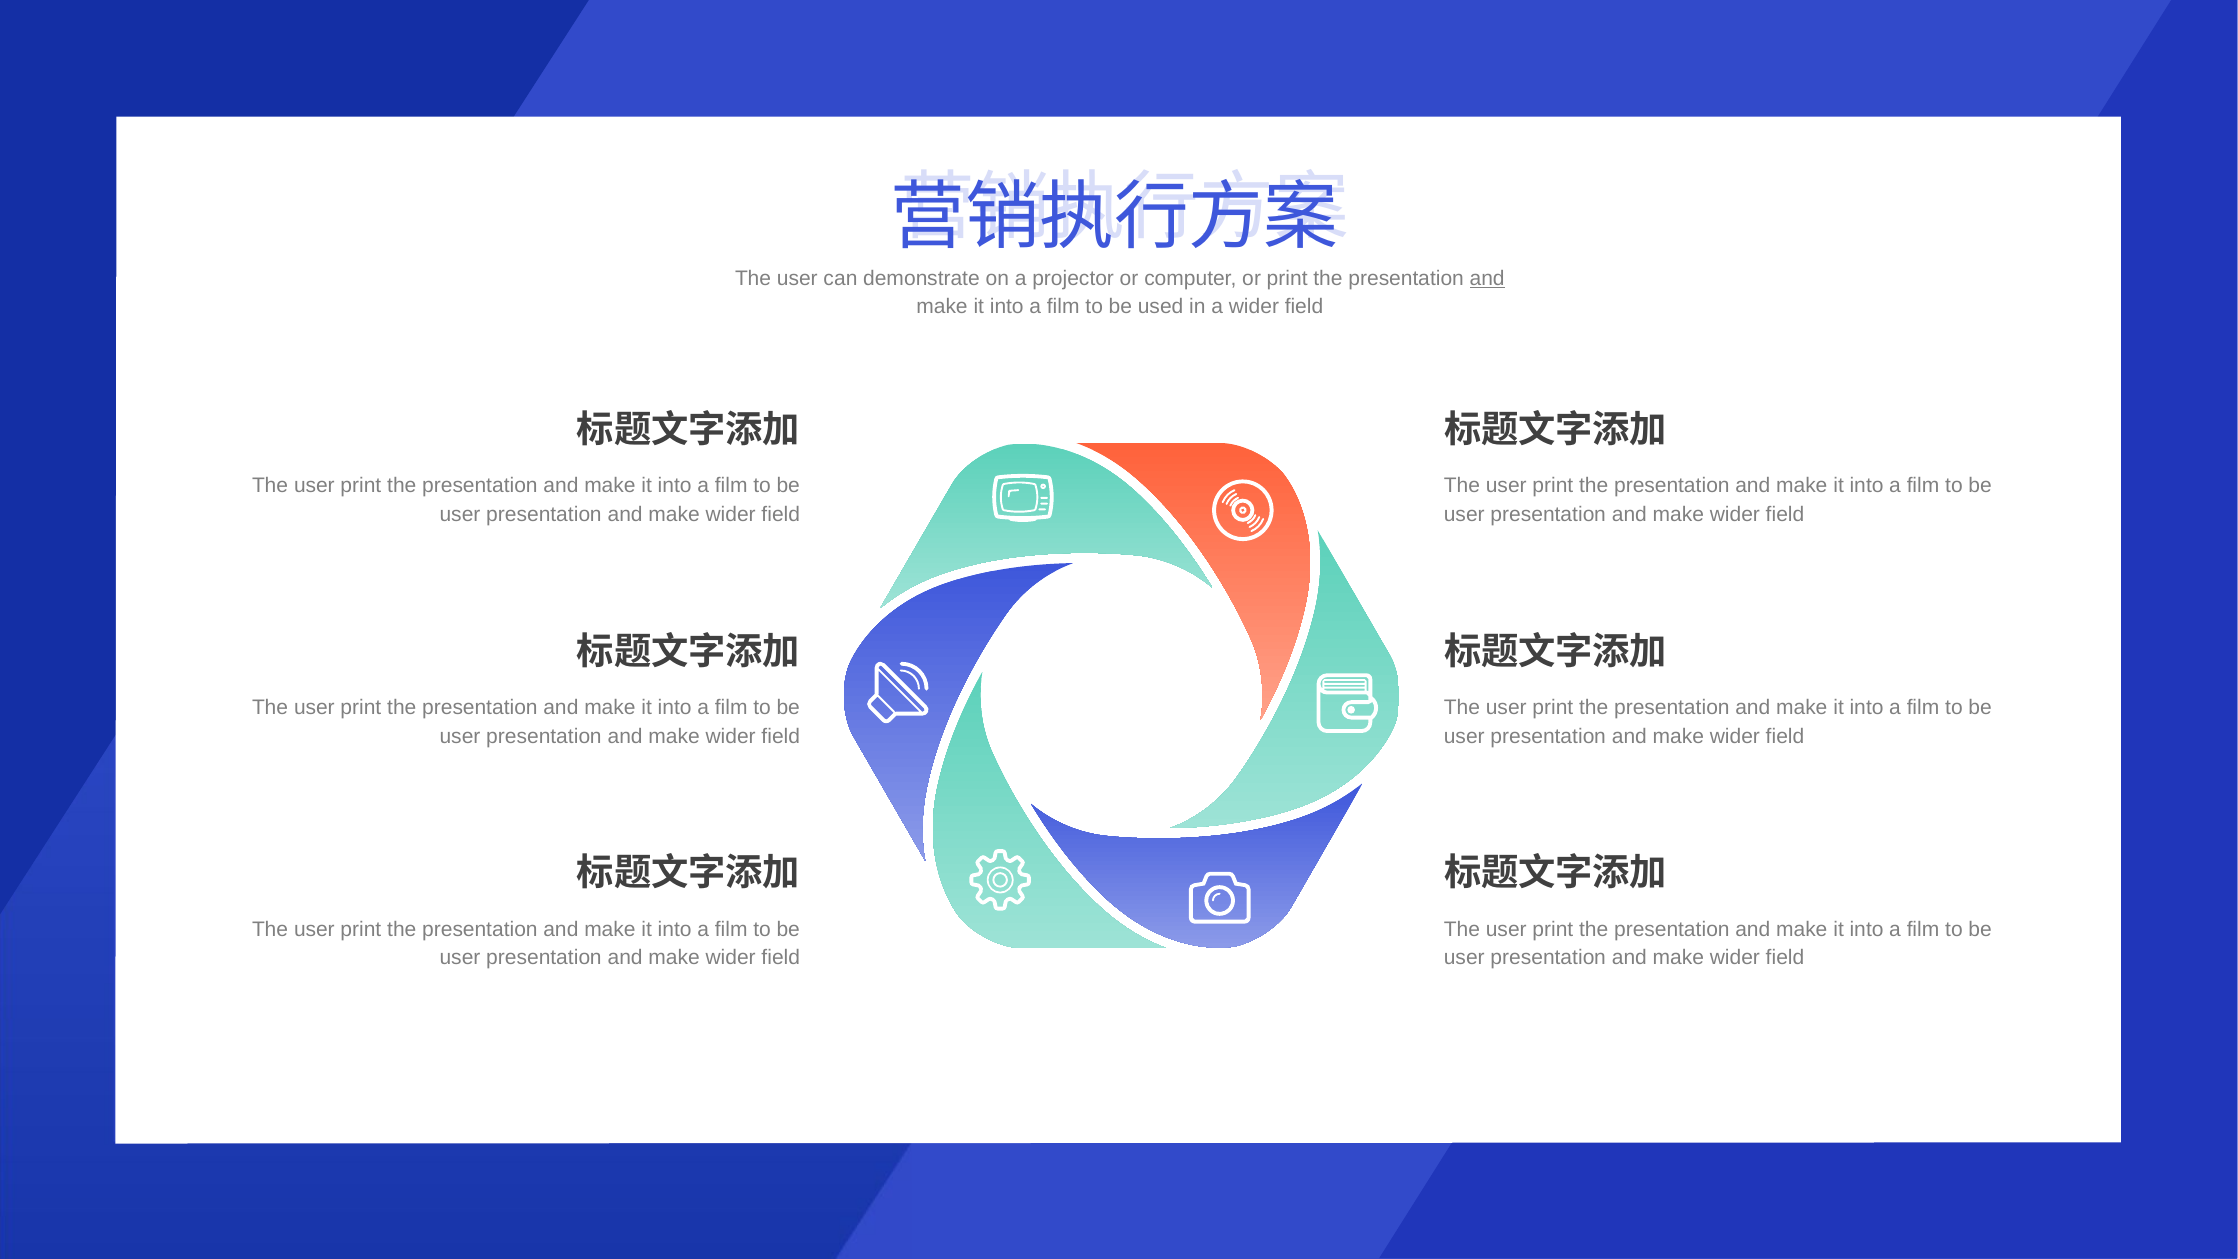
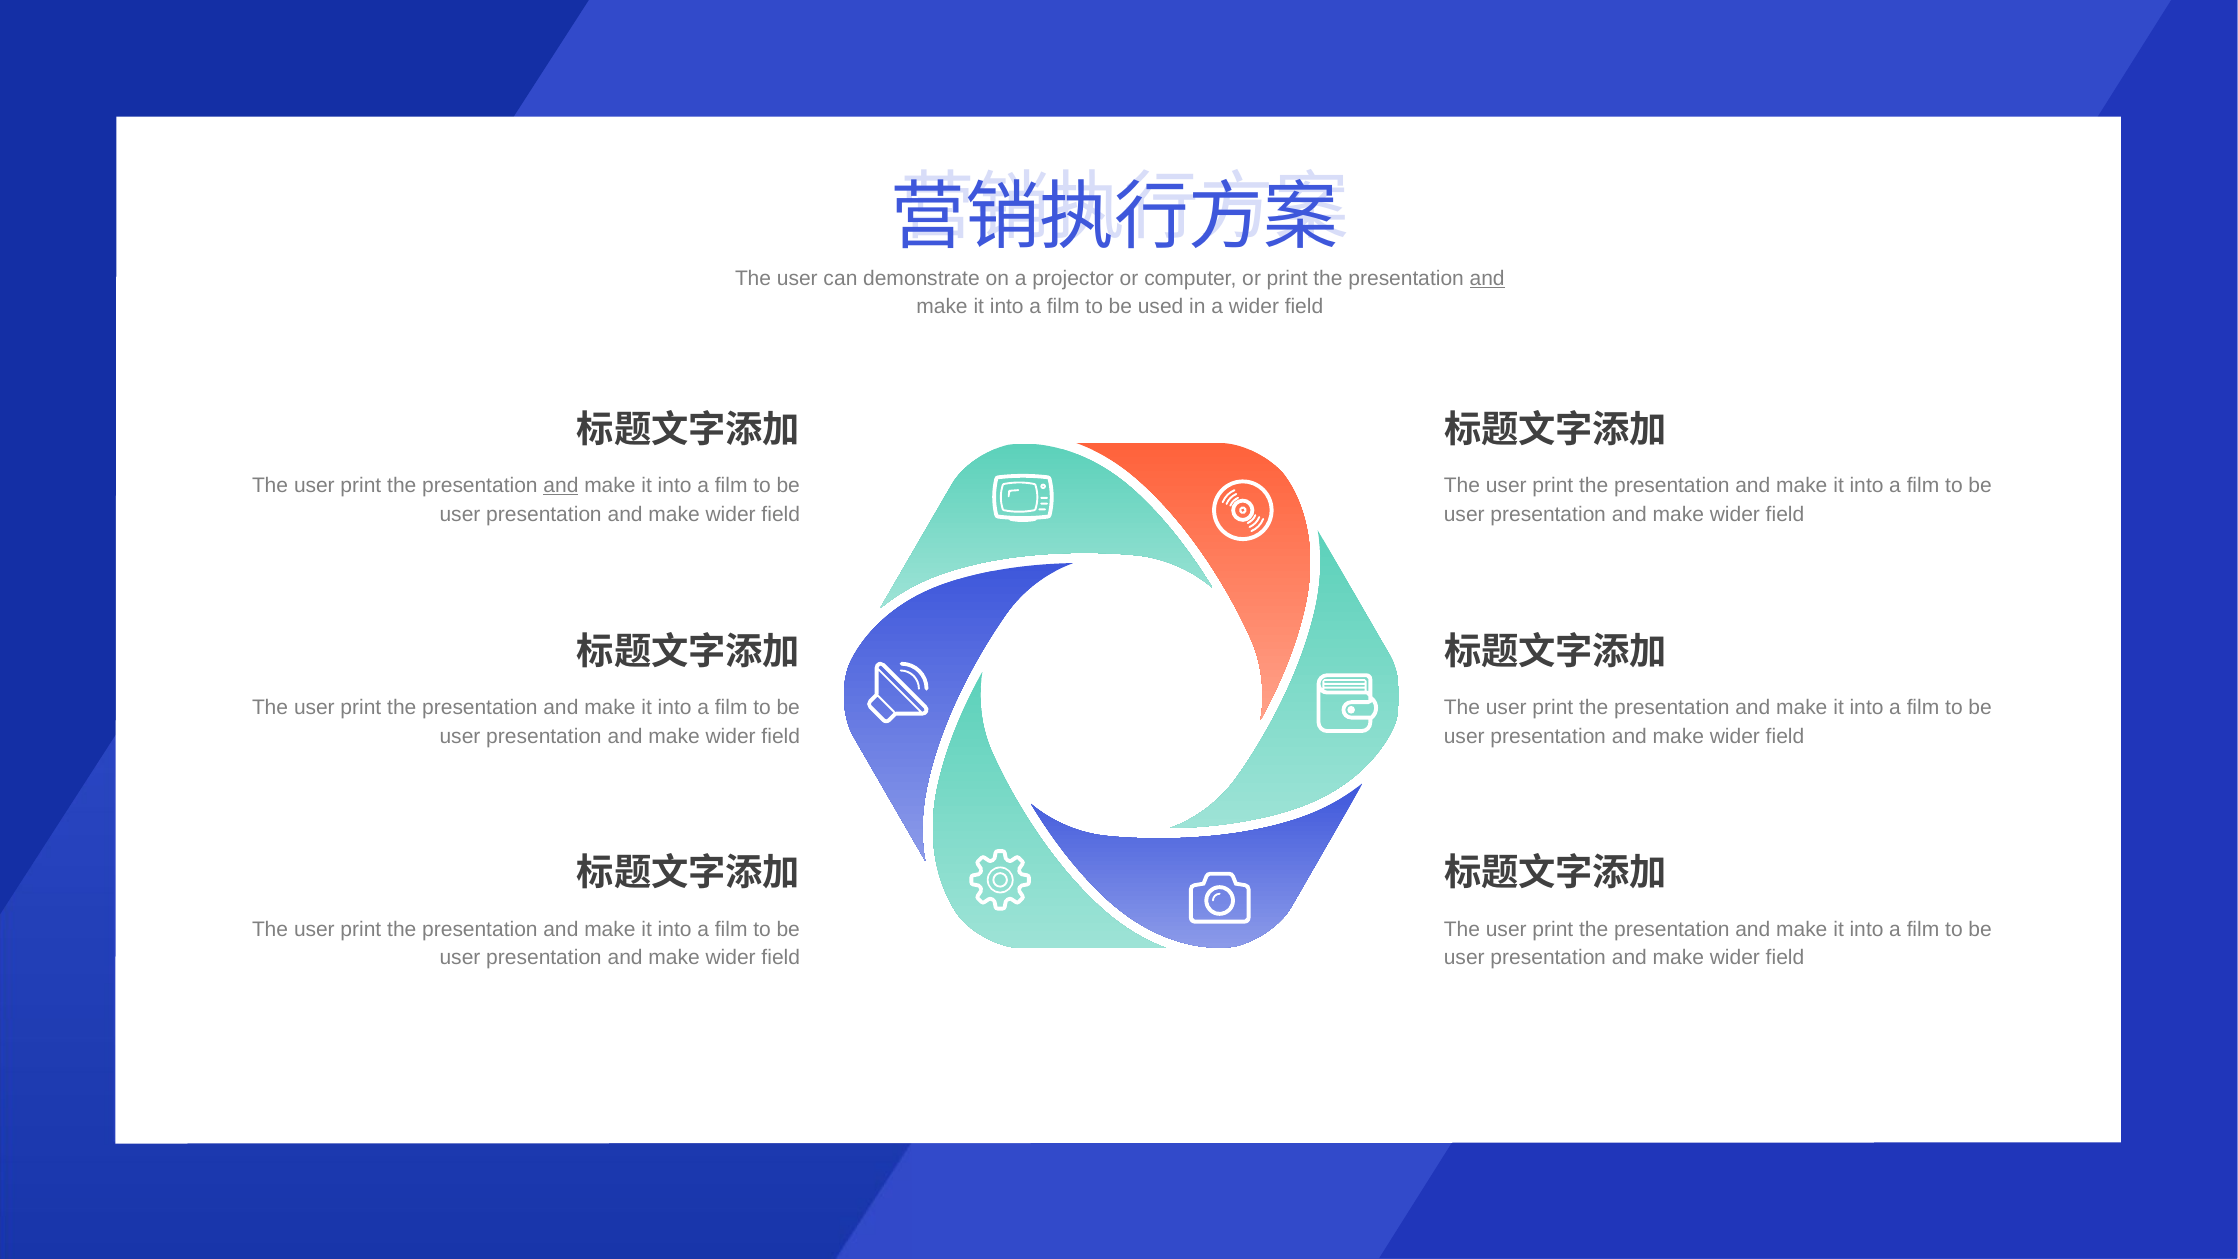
and at (561, 485) underline: none -> present
